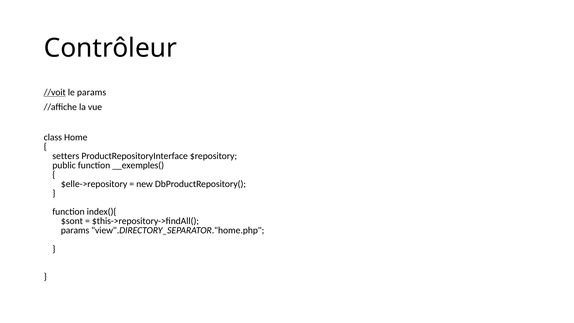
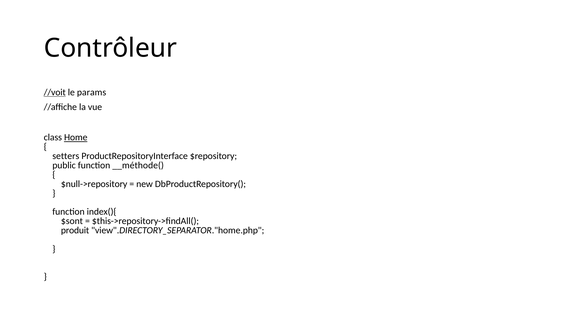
Home underline: none -> present
__exemples(: __exemples( -> __méthode(
$elle->repository: $elle->repository -> $null->repository
params at (75, 230): params -> produit
